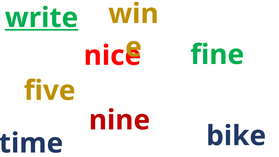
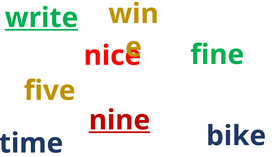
nine underline: none -> present
